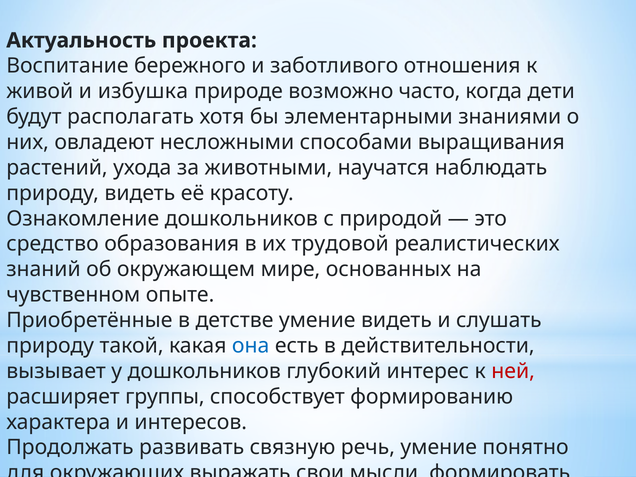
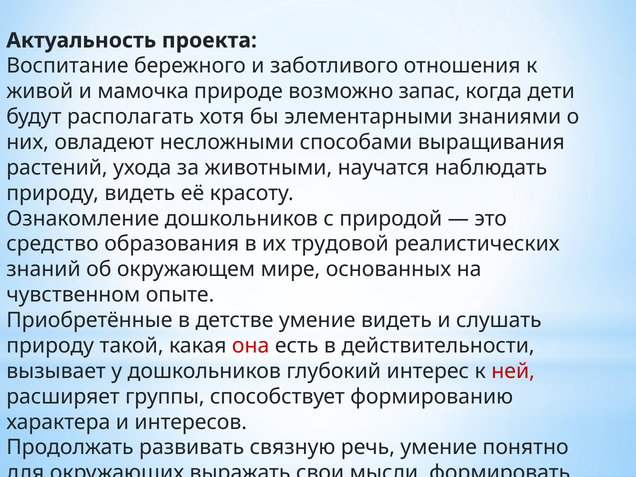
избушка: избушка -> мамочка
часто: часто -> запас
она colour: blue -> red
